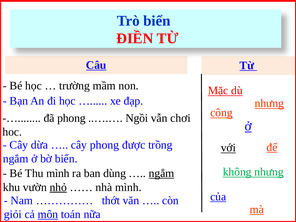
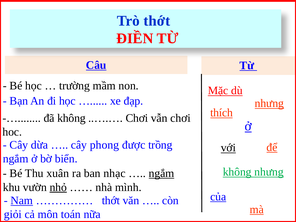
Trò biển: biển -> thớt
công: công -> thích
đã phong: phong -> không
Ngồi at (137, 118): Ngồi -> Chơi
Thu mình: mình -> xuân
dùng: dùng -> nhạc
Nam underline: none -> present
môn underline: present -> none
